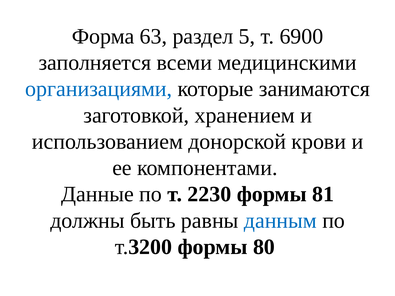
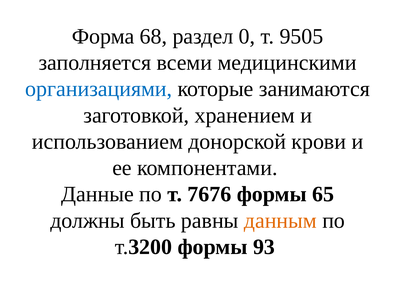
63: 63 -> 68
5: 5 -> 0
6900: 6900 -> 9505
2230: 2230 -> 7676
81: 81 -> 65
данным colour: blue -> orange
80: 80 -> 93
